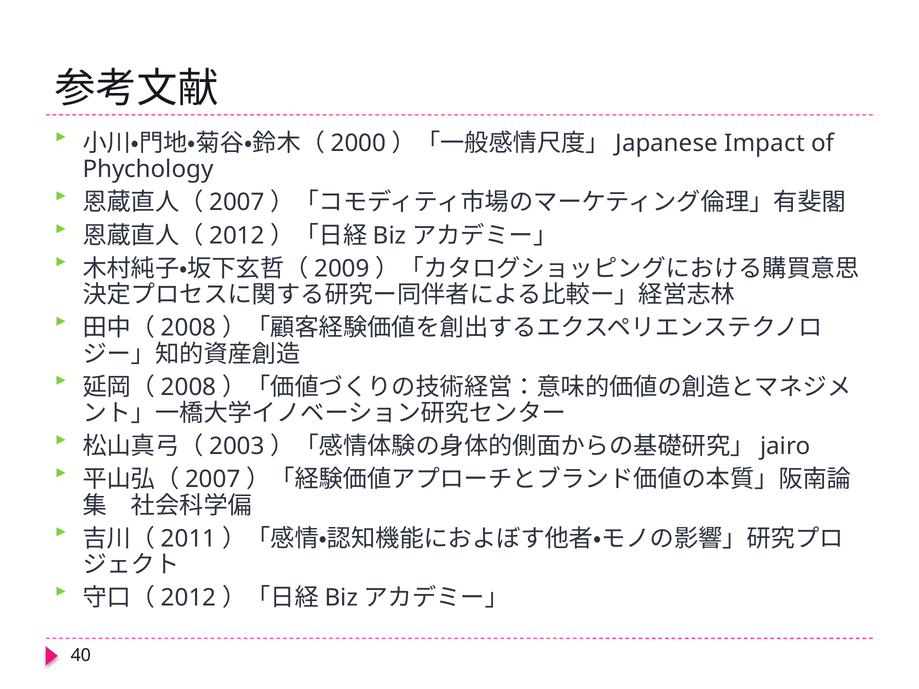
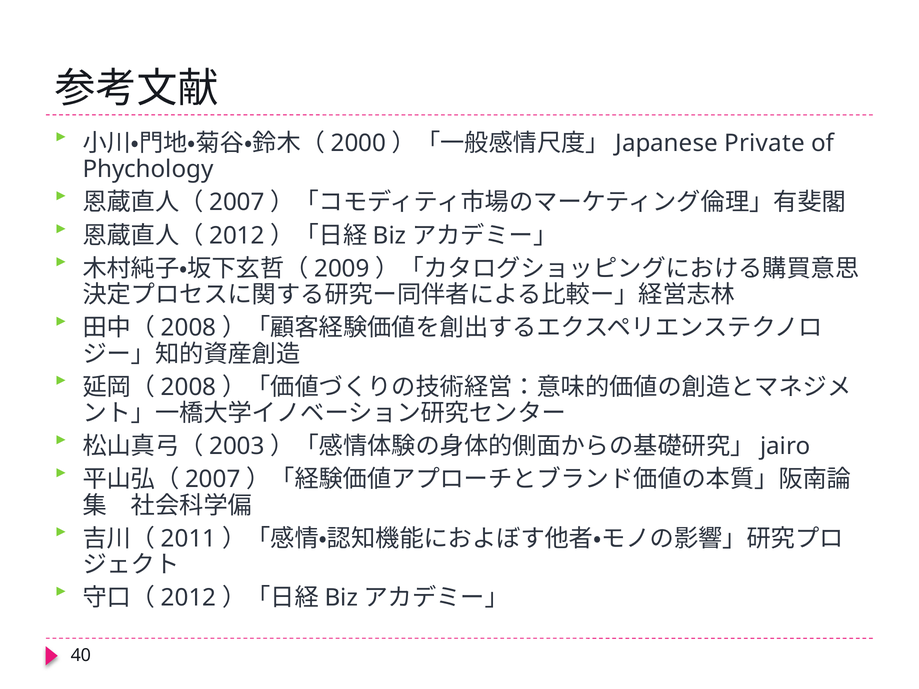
Impact: Impact -> Private
